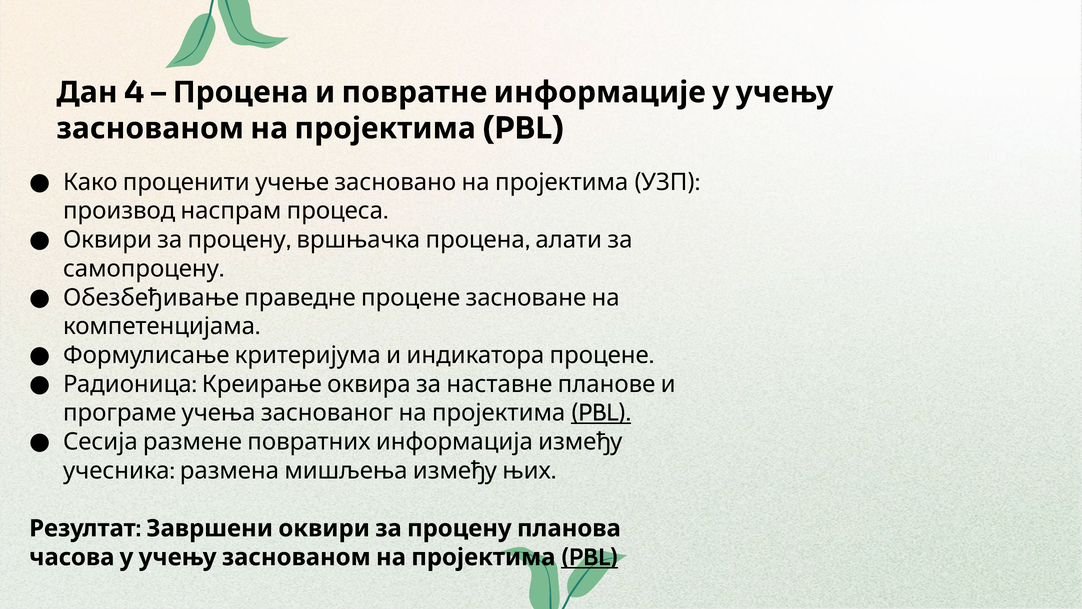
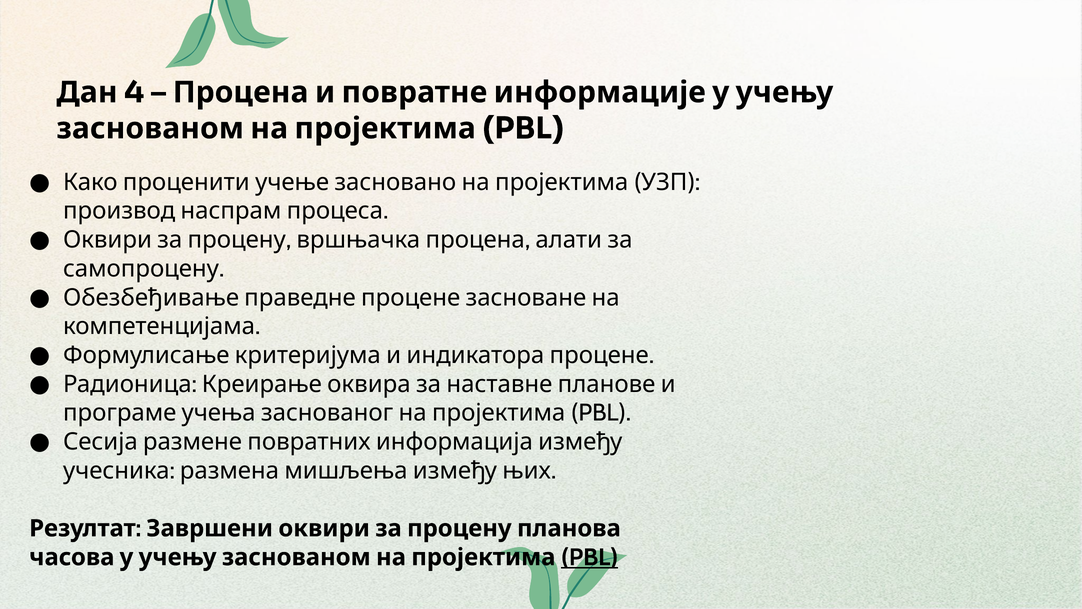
PBL at (601, 413) underline: present -> none
